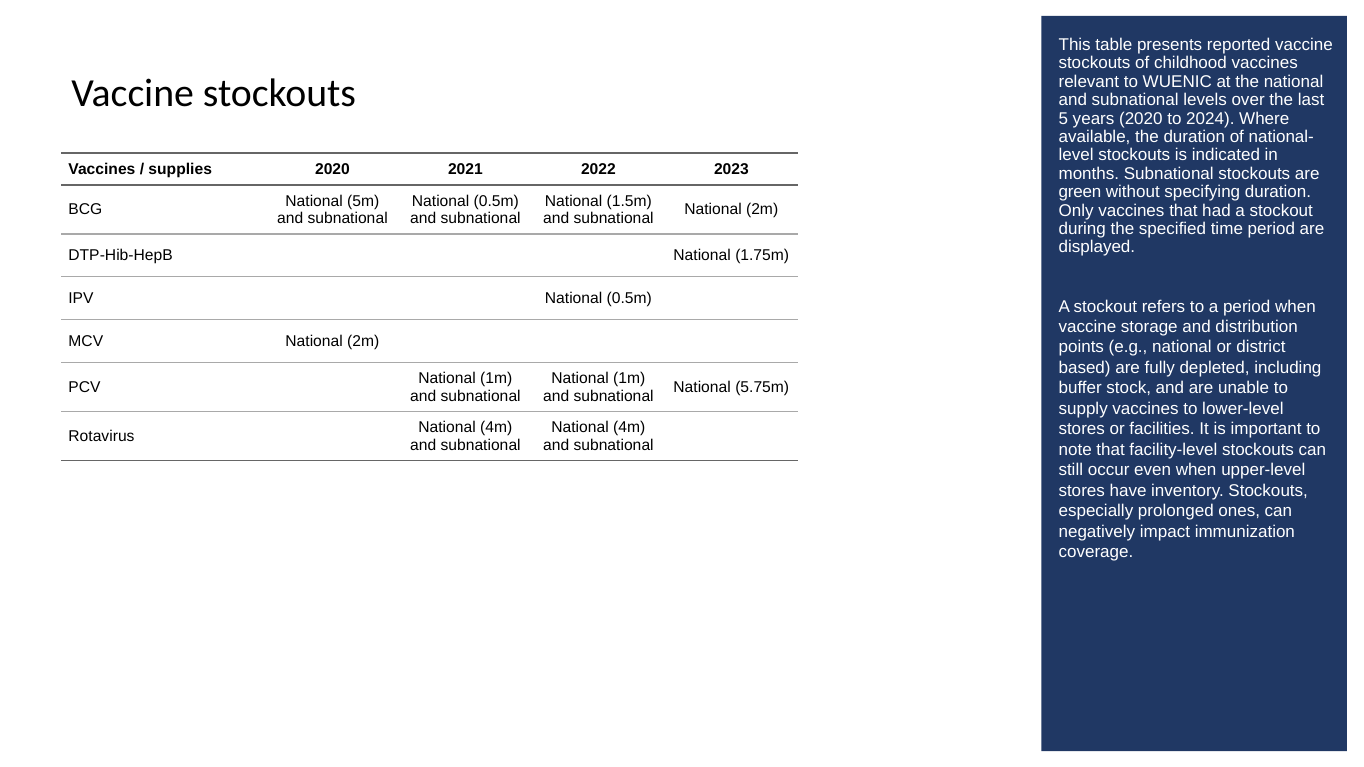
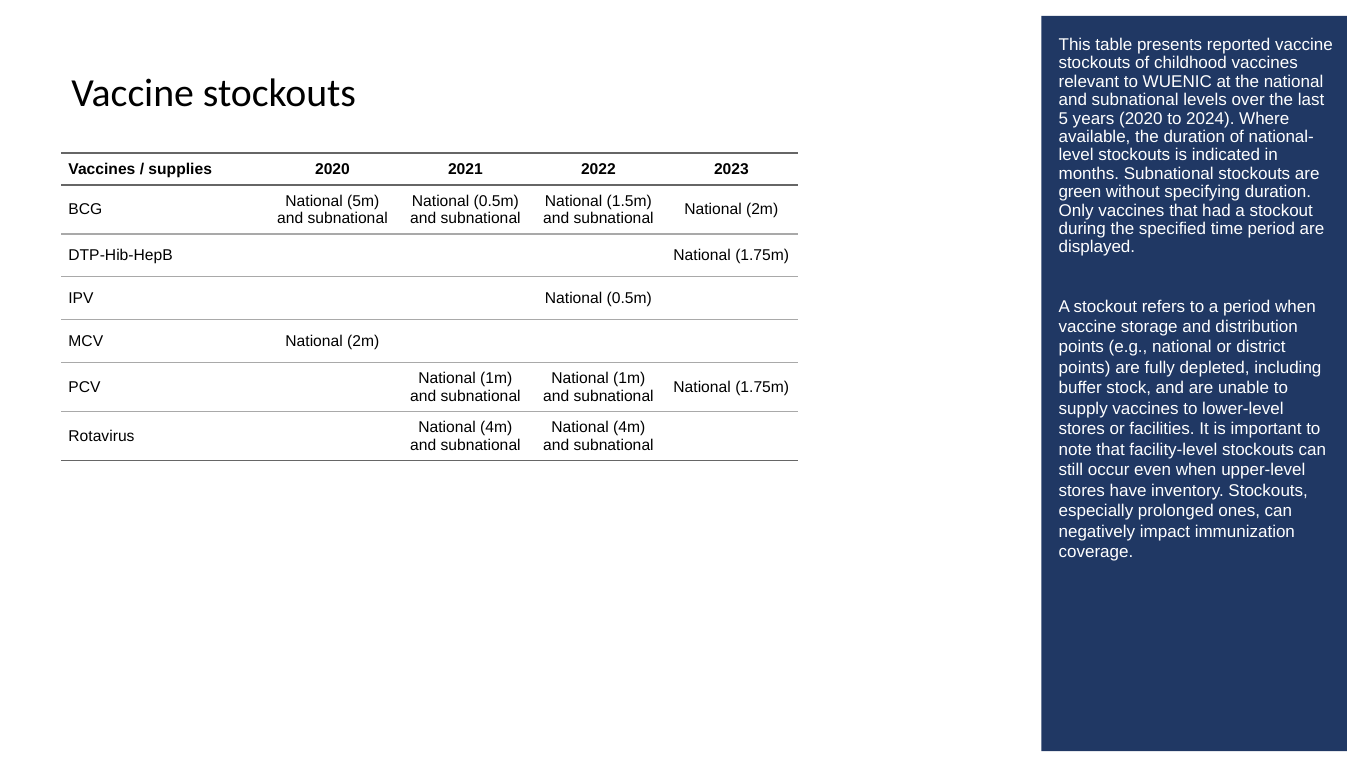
based at (1085, 368): based -> points
5.75m at (762, 387): 5.75m -> 1.75m
